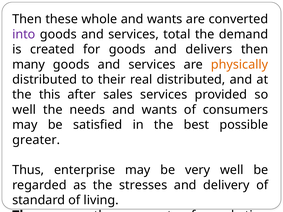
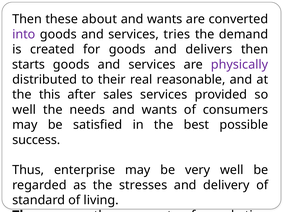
whole: whole -> about
total: total -> tries
many: many -> starts
physically colour: orange -> purple
real distributed: distributed -> reasonable
greater: greater -> success
